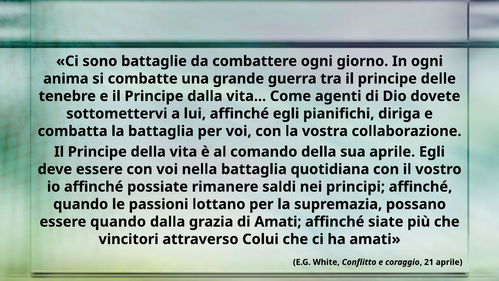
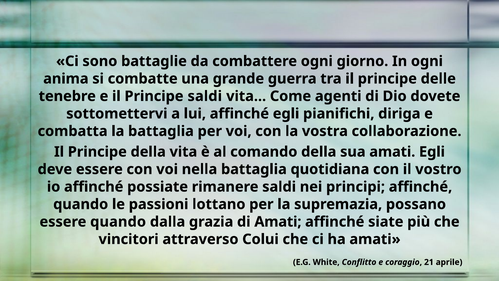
Principe dalla: dalla -> saldi
sua aprile: aprile -> amati
